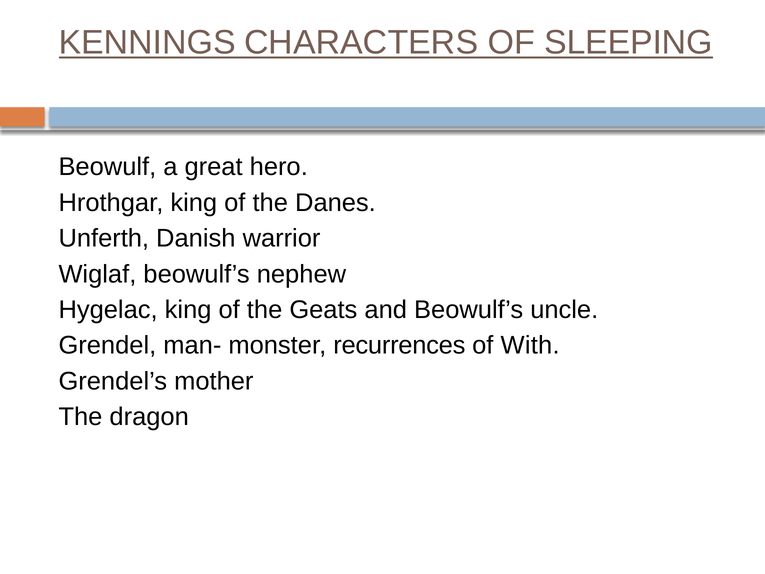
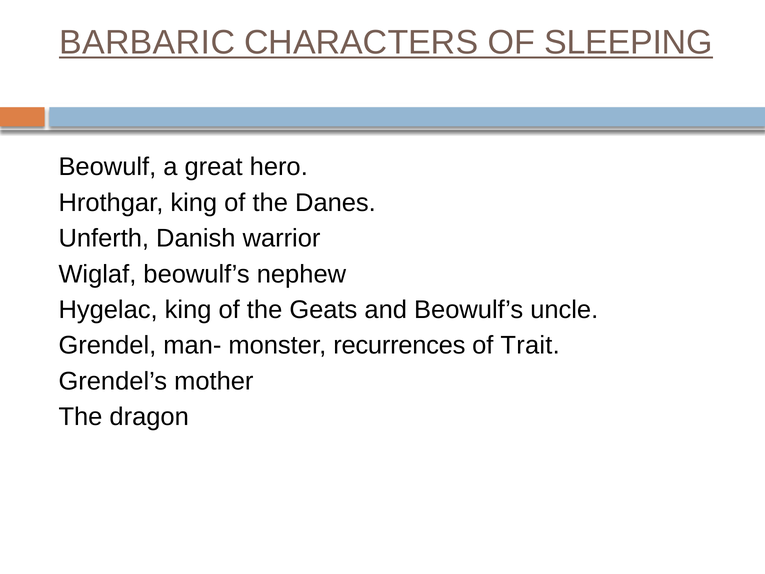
KENNINGS: KENNINGS -> BARBARIC
With: With -> Trait
